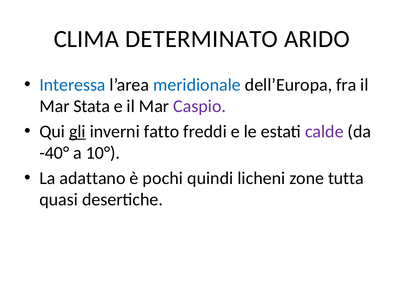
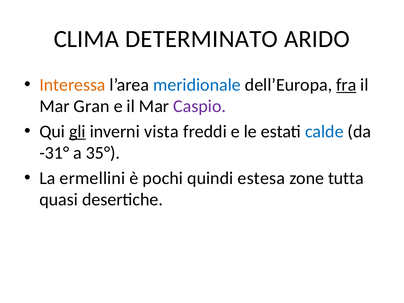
Interessa colour: blue -> orange
fra underline: none -> present
Stata: Stata -> Gran
fatto: fatto -> vista
calde colour: purple -> blue
-40°: -40° -> -31°
10°: 10° -> 35°
adattano: adattano -> ermellini
licheni: licheni -> estesa
